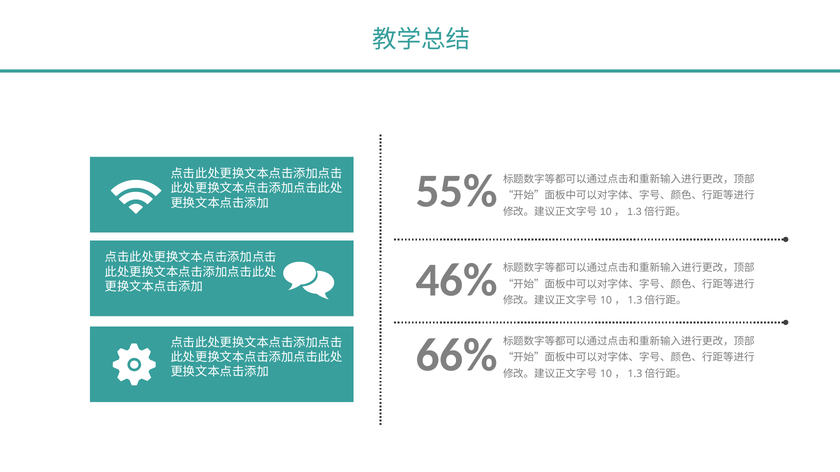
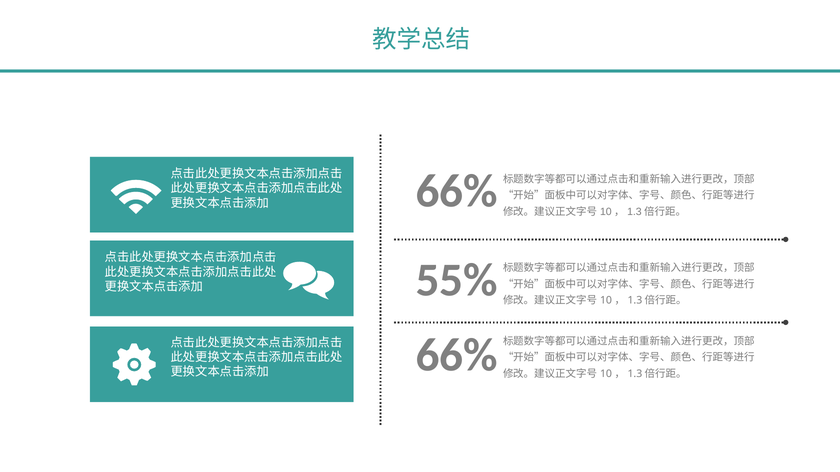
55%: 55% -> 66%
46%: 46% -> 55%
